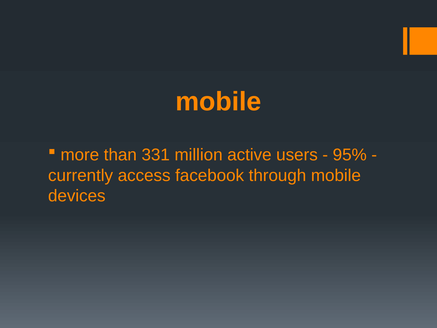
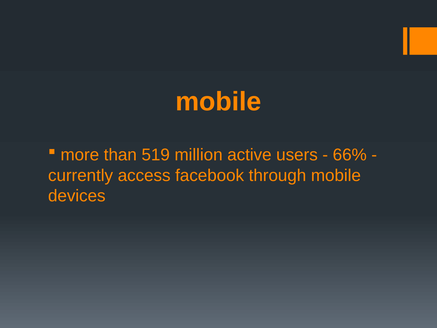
331: 331 -> 519
95%: 95% -> 66%
